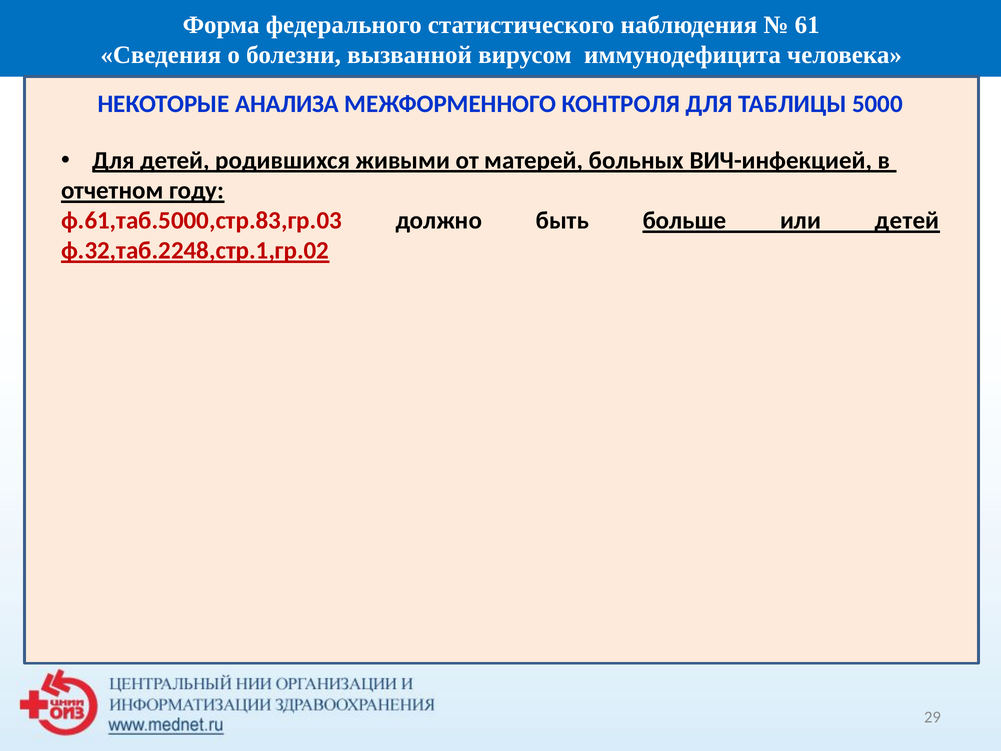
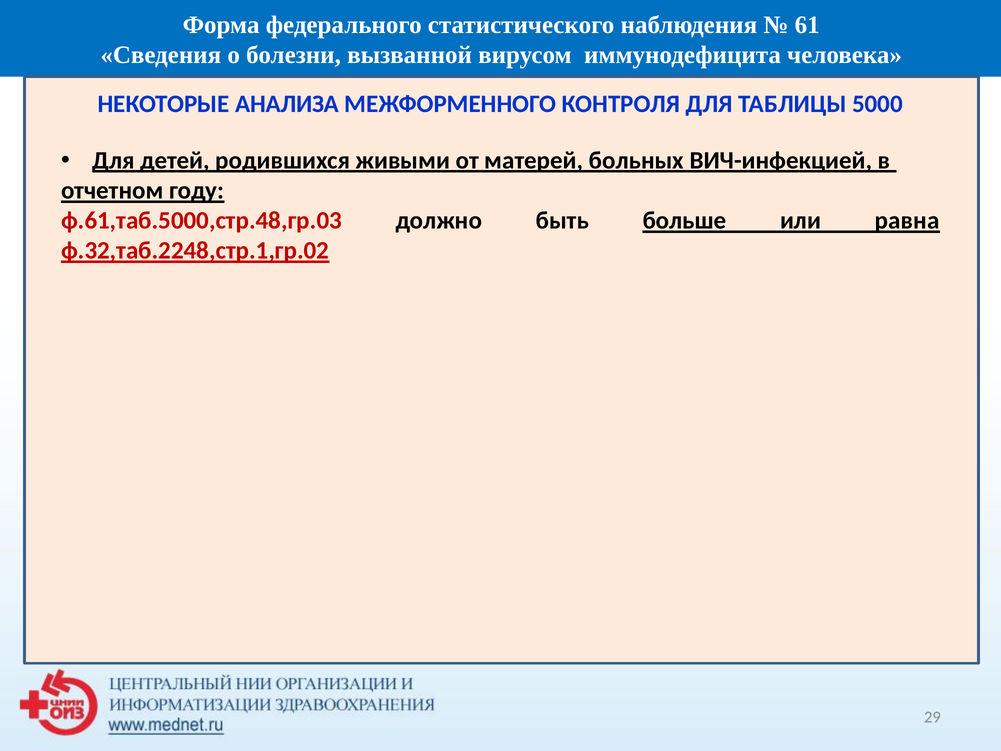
ф.61,таб.5000,стр.83,гр.03: ф.61,таб.5000,стр.83,гр.03 -> ф.61,таб.5000,стр.48,гр.03
или детей: детей -> равна
